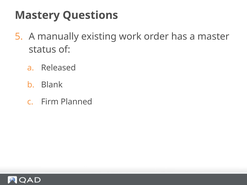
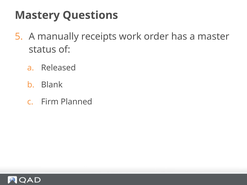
existing: existing -> receipts
